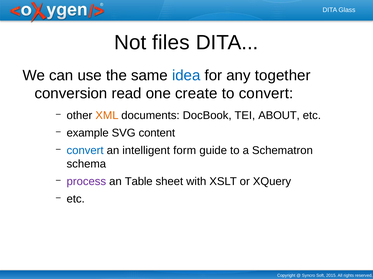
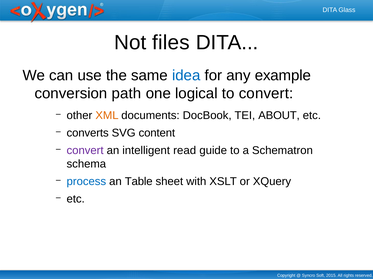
together: together -> example
read: read -> path
create: create -> logical
example: example -> converts
convert at (85, 151) colour: blue -> purple
form: form -> read
process colour: purple -> blue
